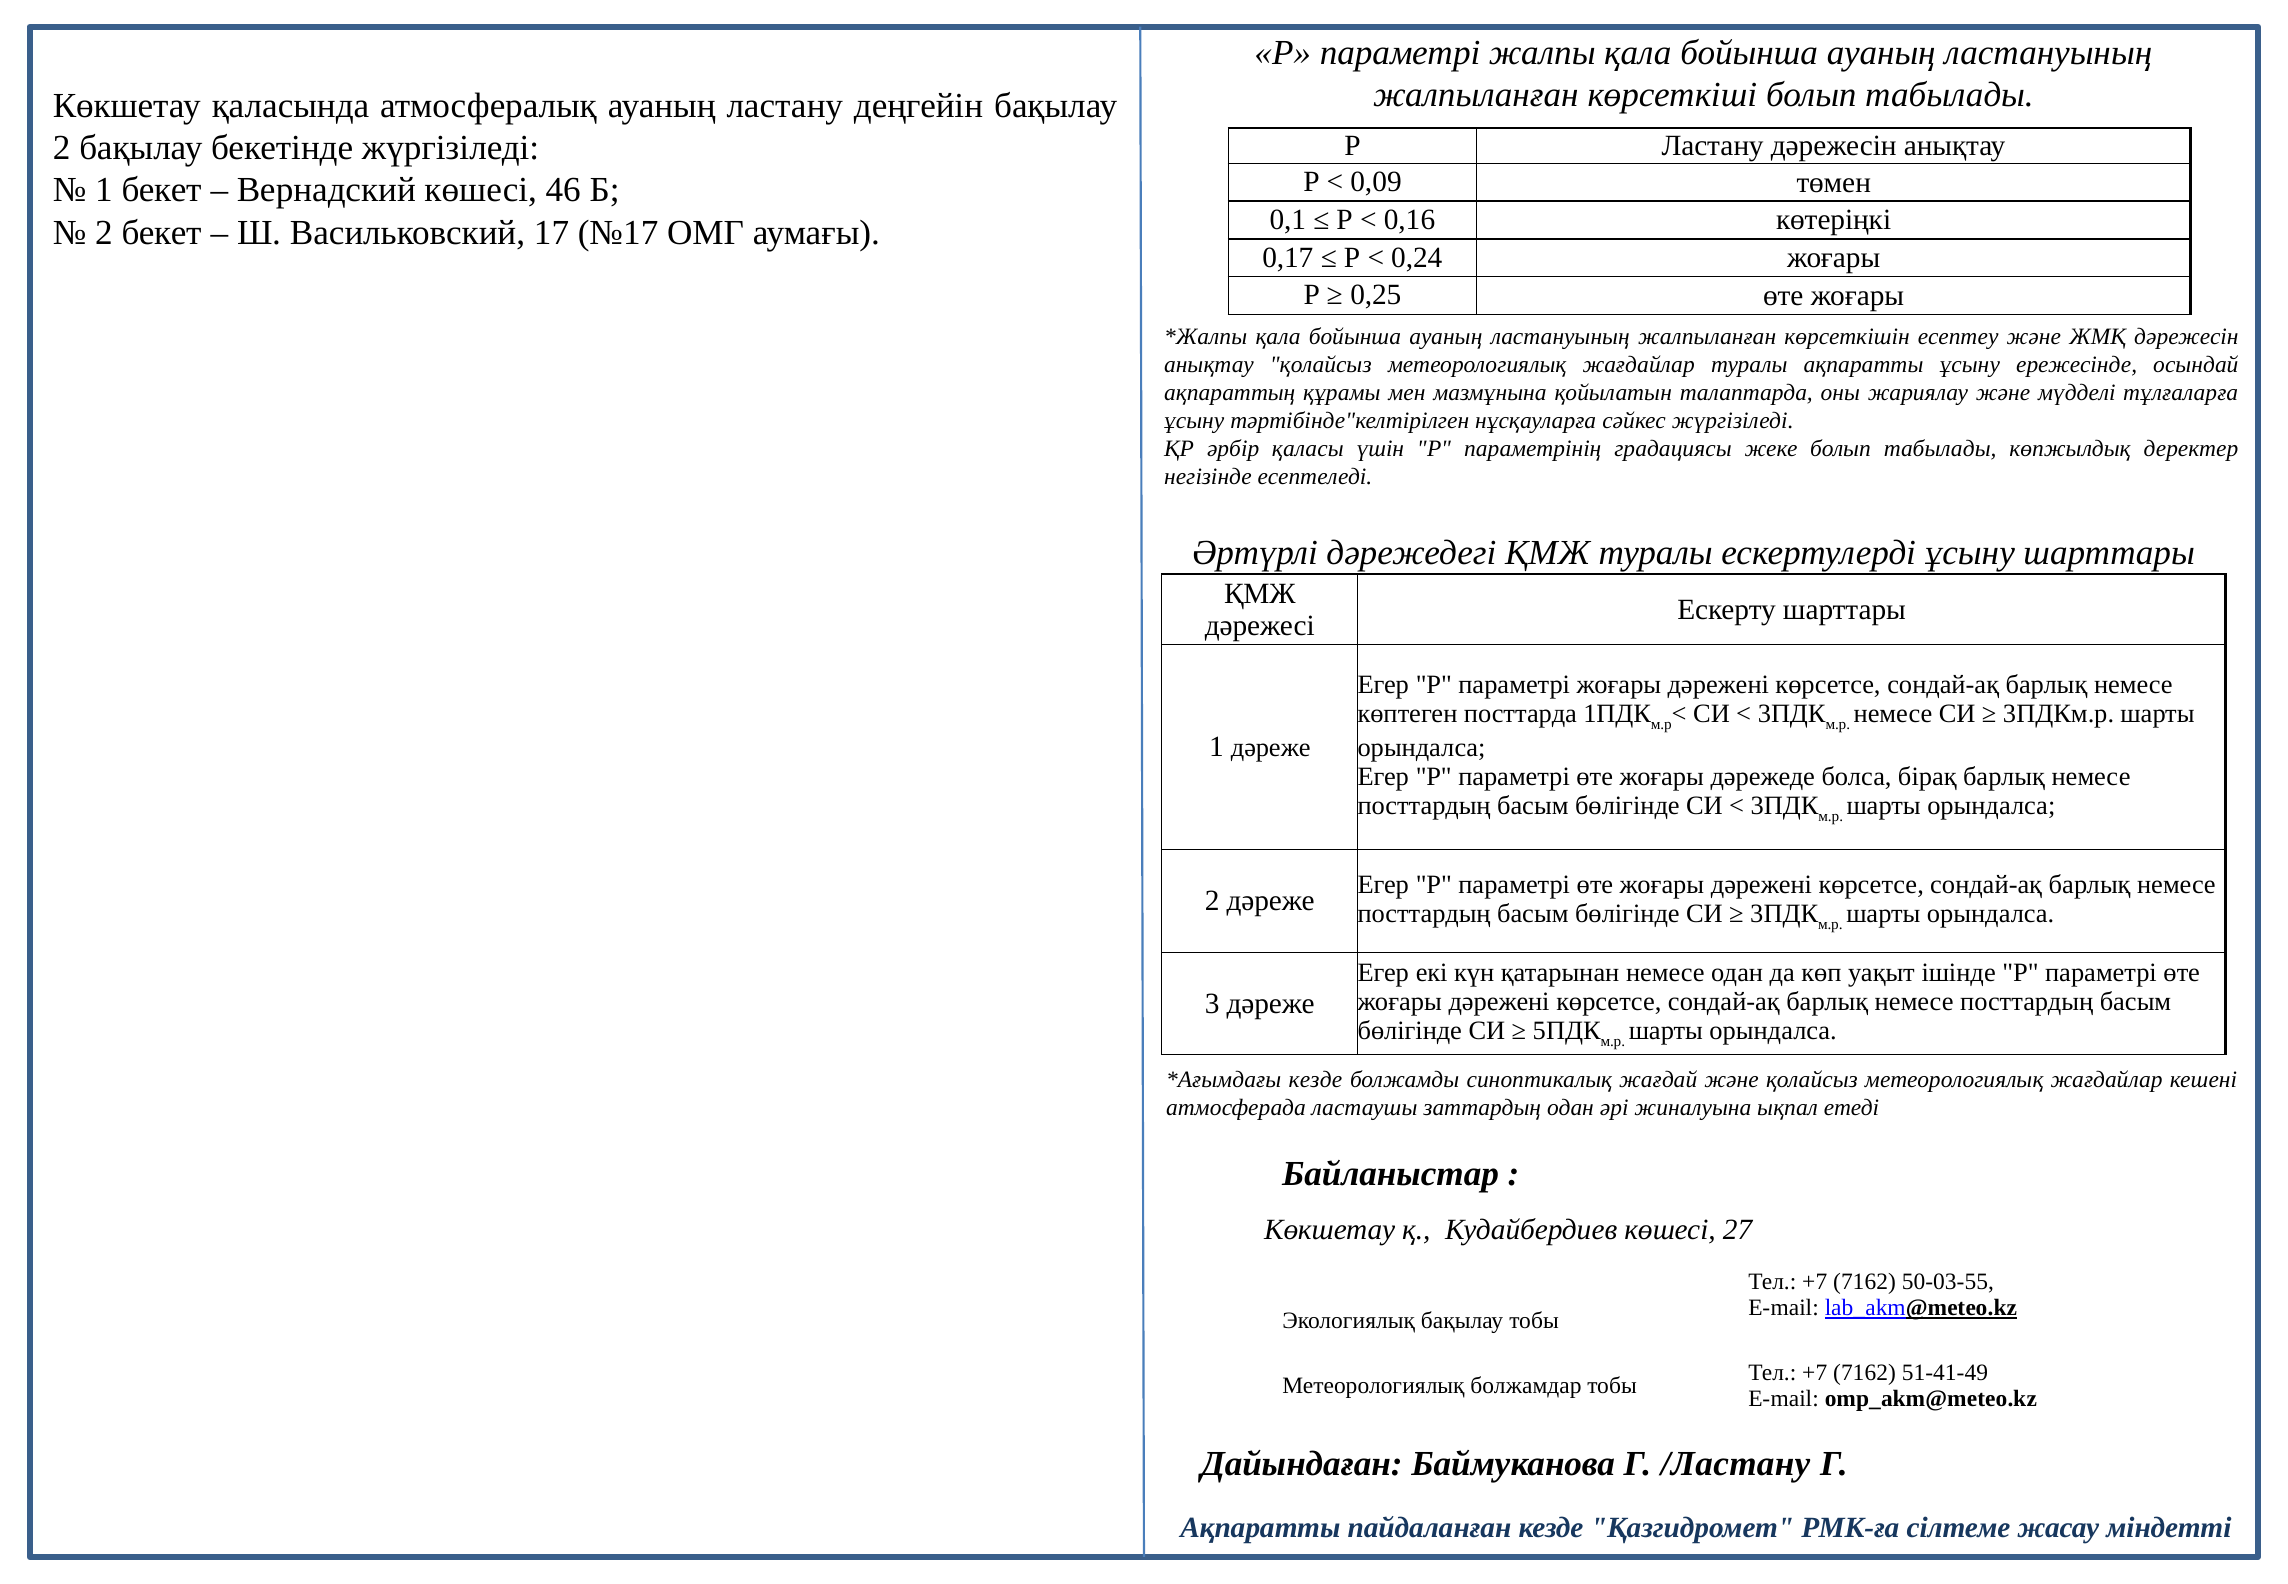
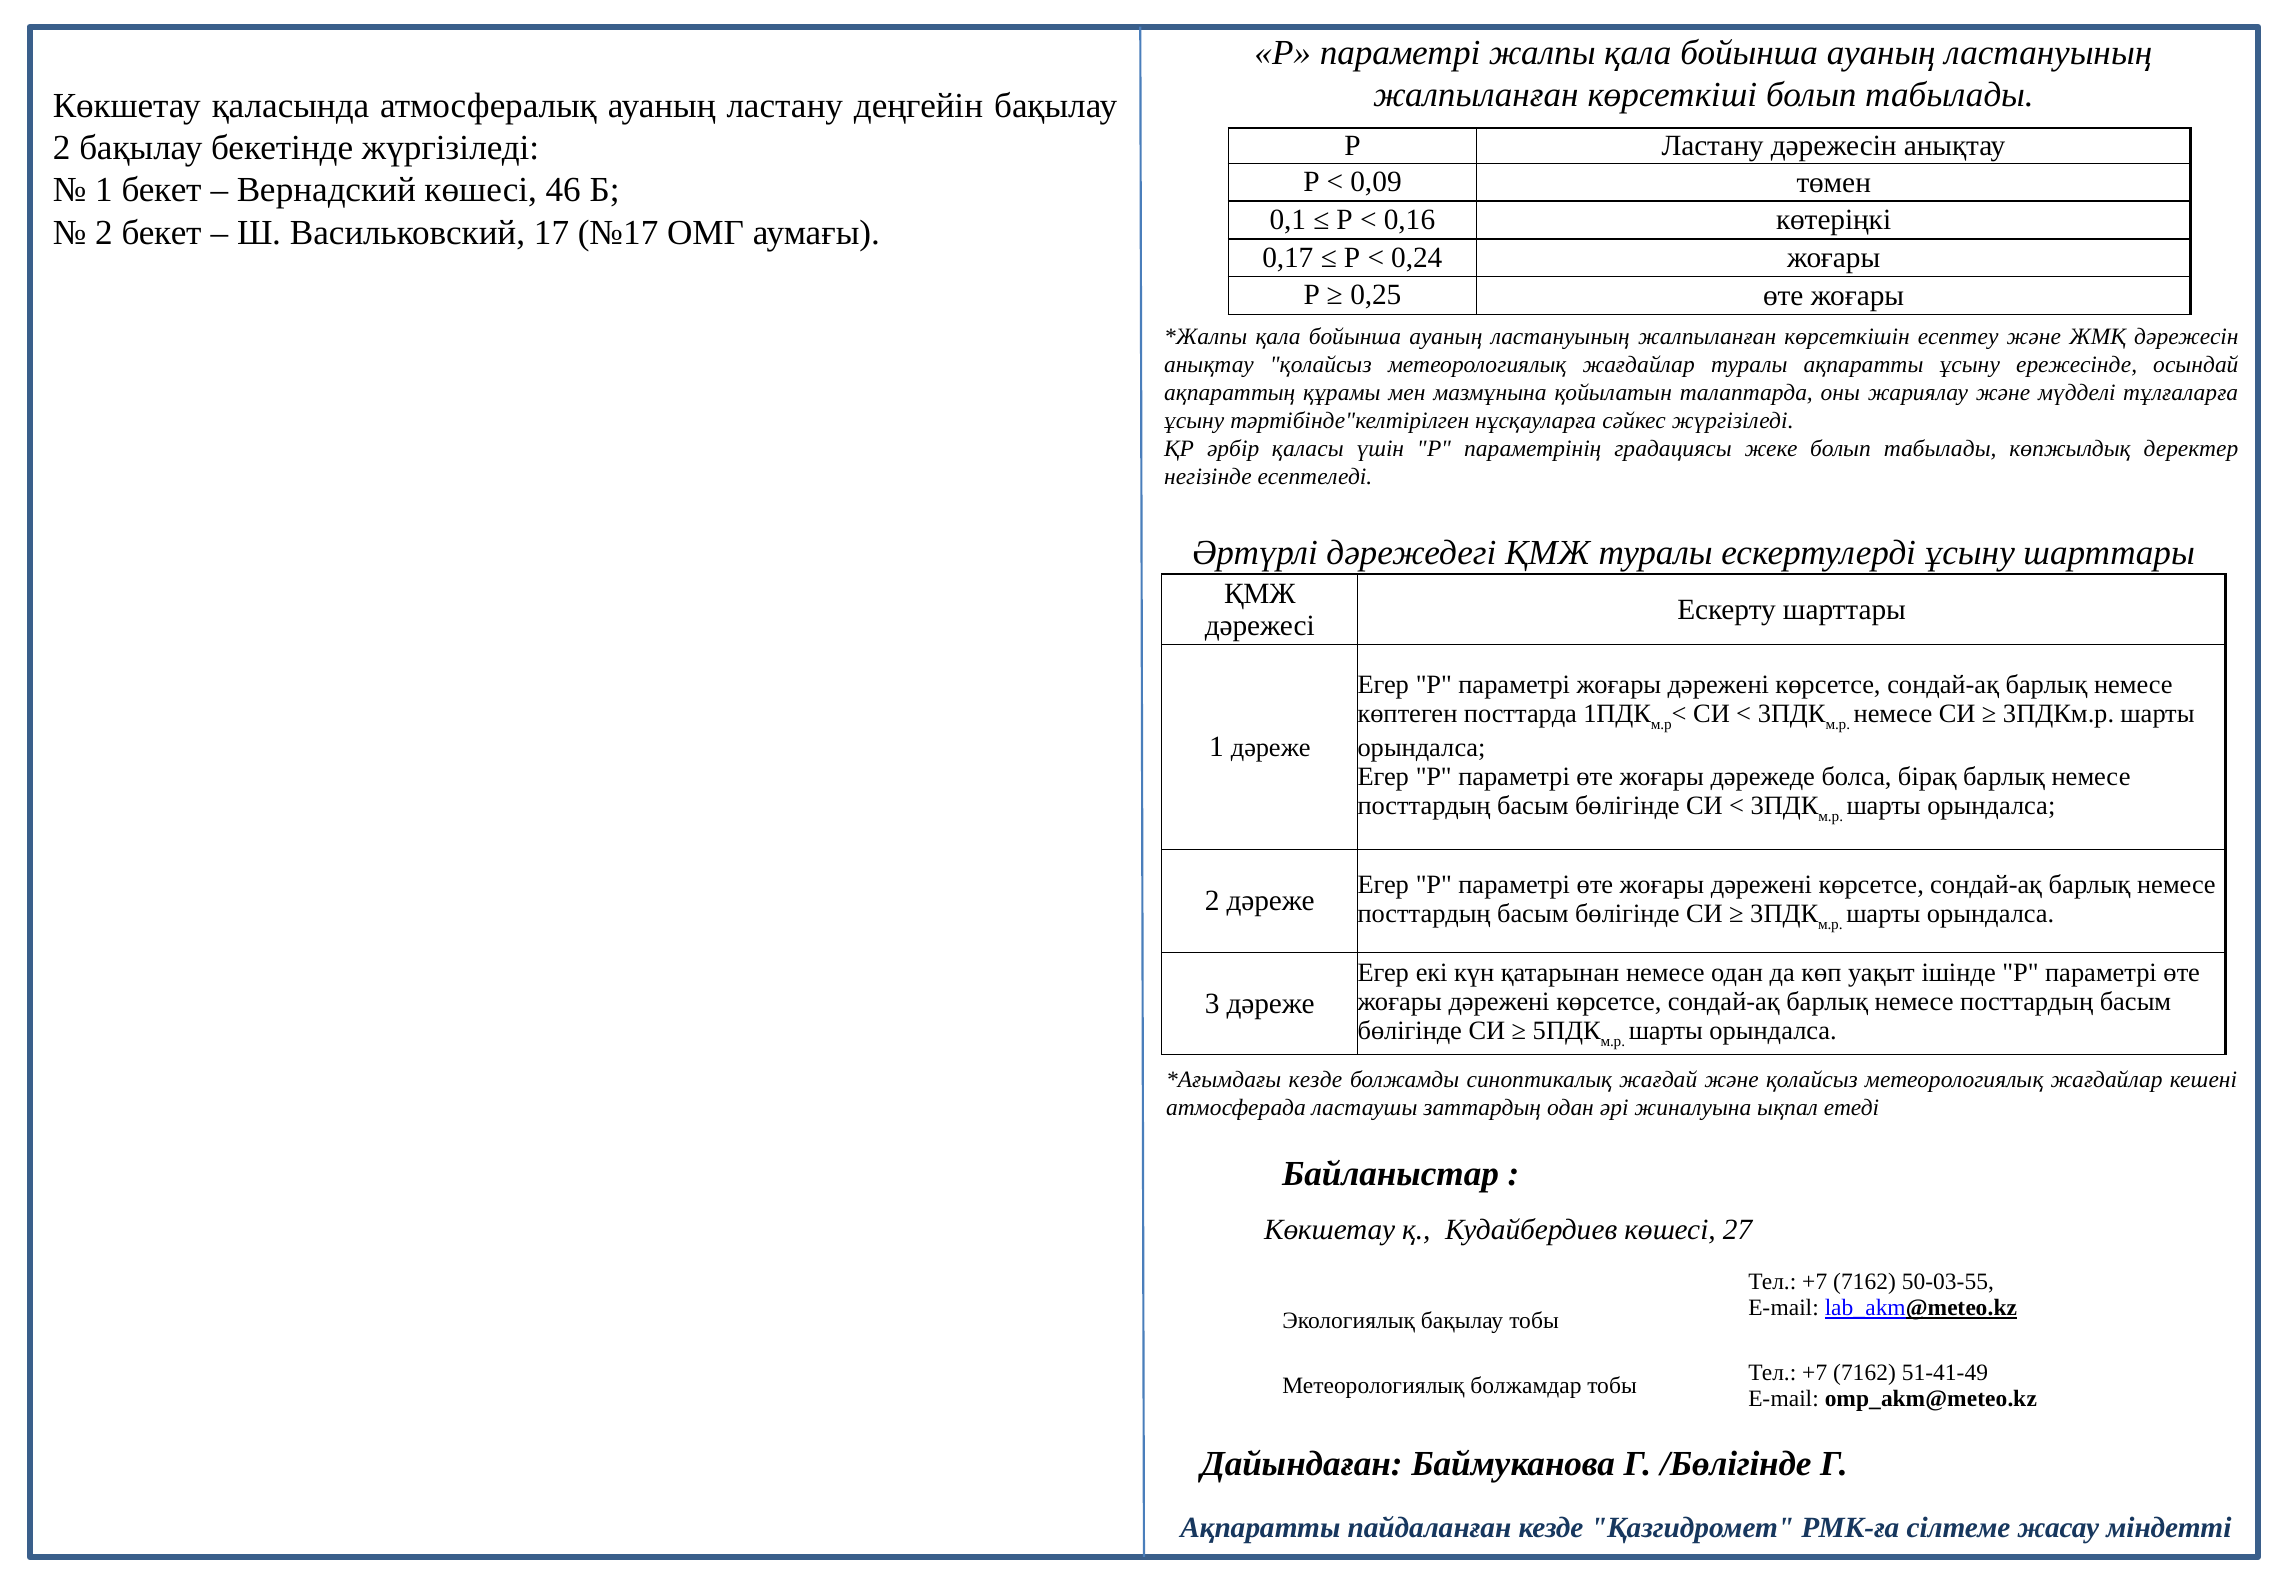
/Ластану: /Ластану -> /Бөлігінде
